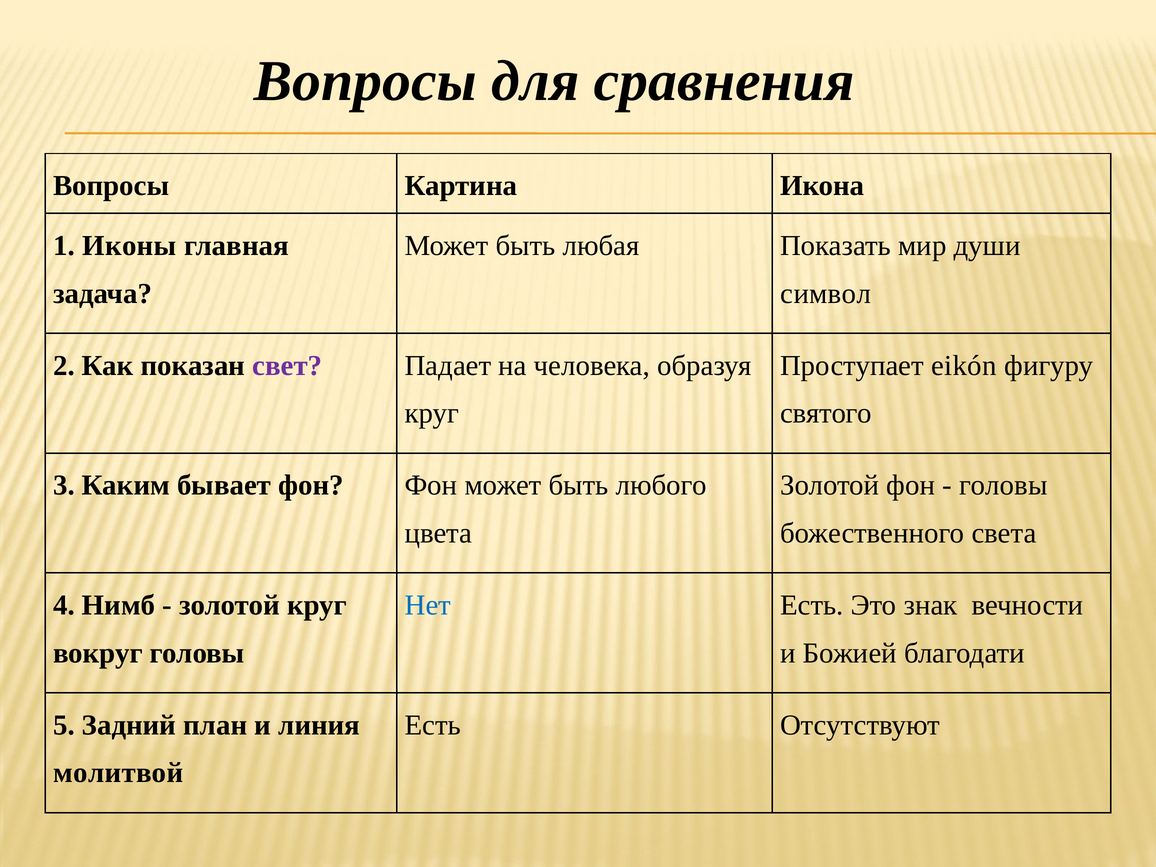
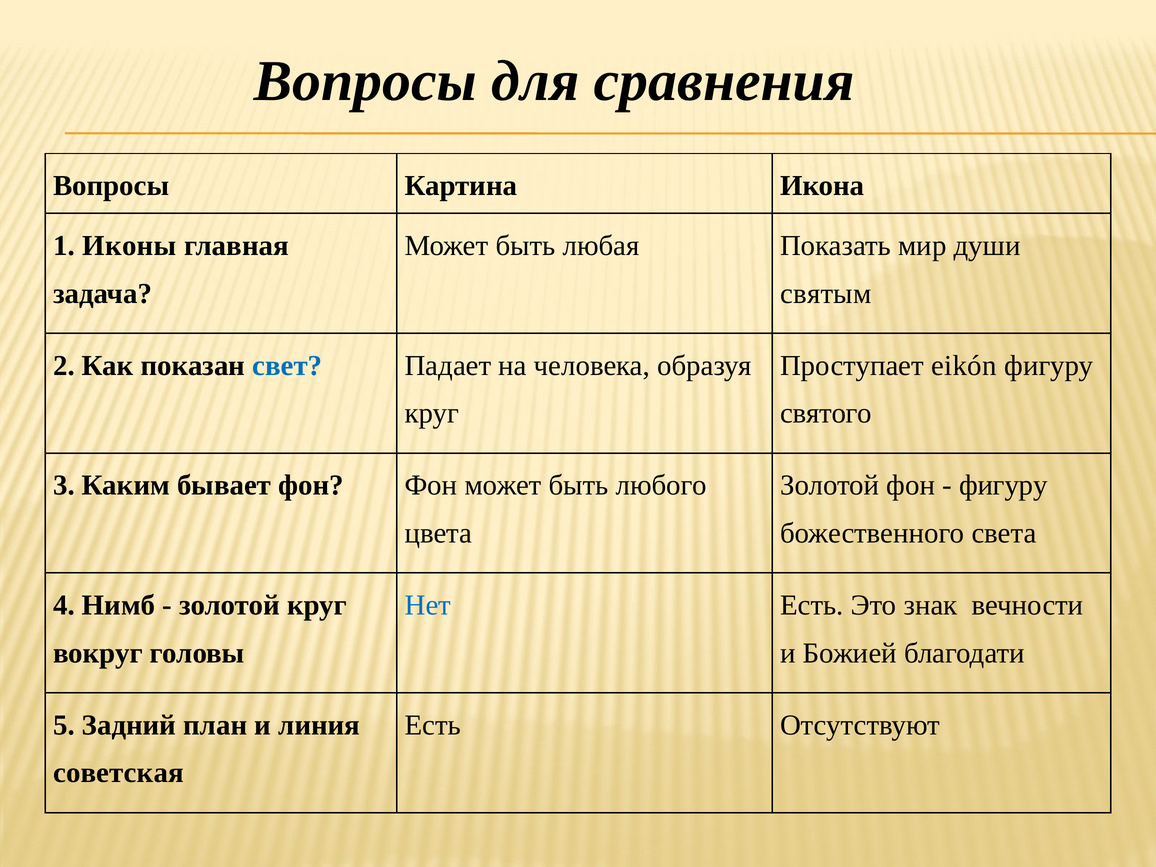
символ: символ -> святым
свет colour: purple -> blue
головы at (1003, 485): головы -> фигуру
молитвой: молитвой -> советская
